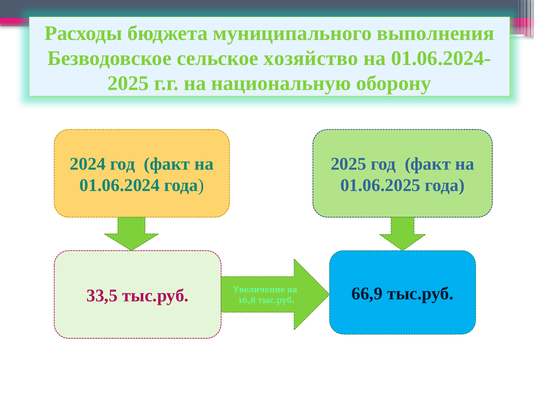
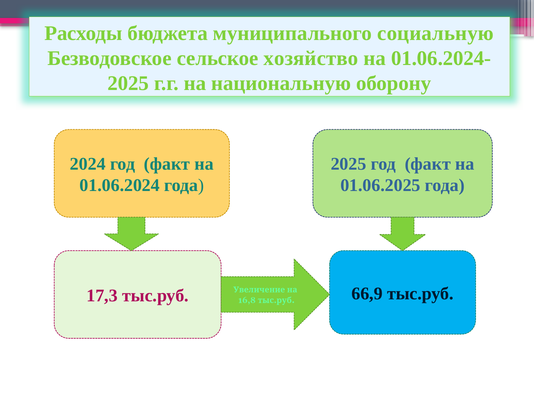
выполнения: выполнения -> социальную
33,5: 33,5 -> 17,3
